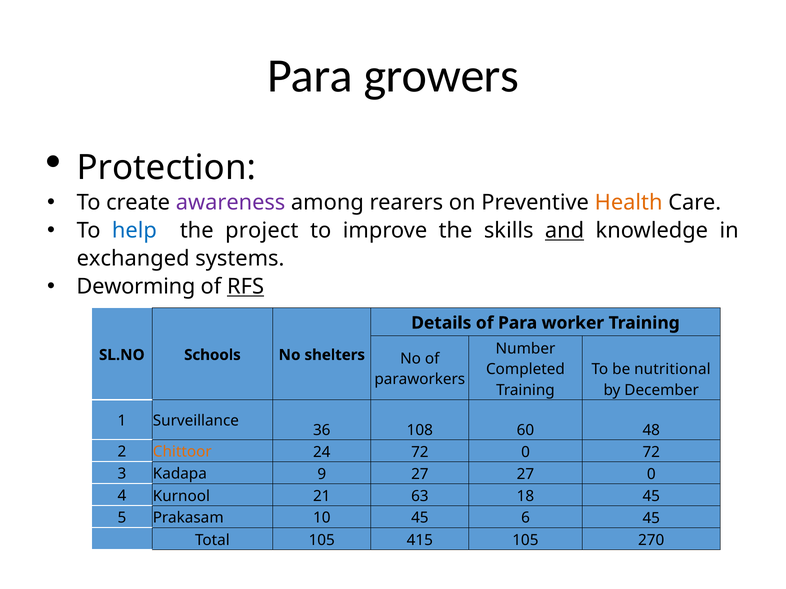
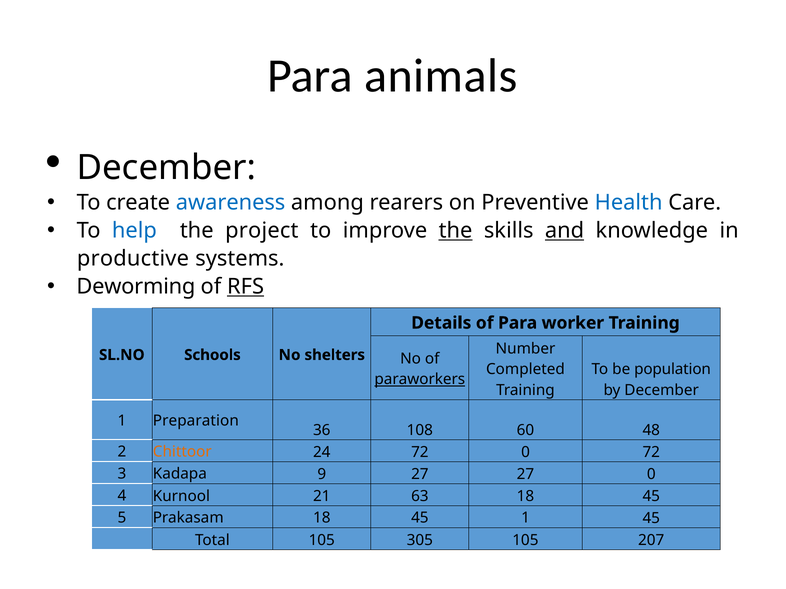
growers: growers -> animals
Protection at (166, 168): Protection -> December
awareness colour: purple -> blue
Health colour: orange -> blue
the at (456, 231) underline: none -> present
exchanged: exchanged -> productive
nutritional: nutritional -> population
paraworkers underline: none -> present
Surveillance: Surveillance -> Preparation
Prakasam 10: 10 -> 18
45 6: 6 -> 1
415: 415 -> 305
270: 270 -> 207
